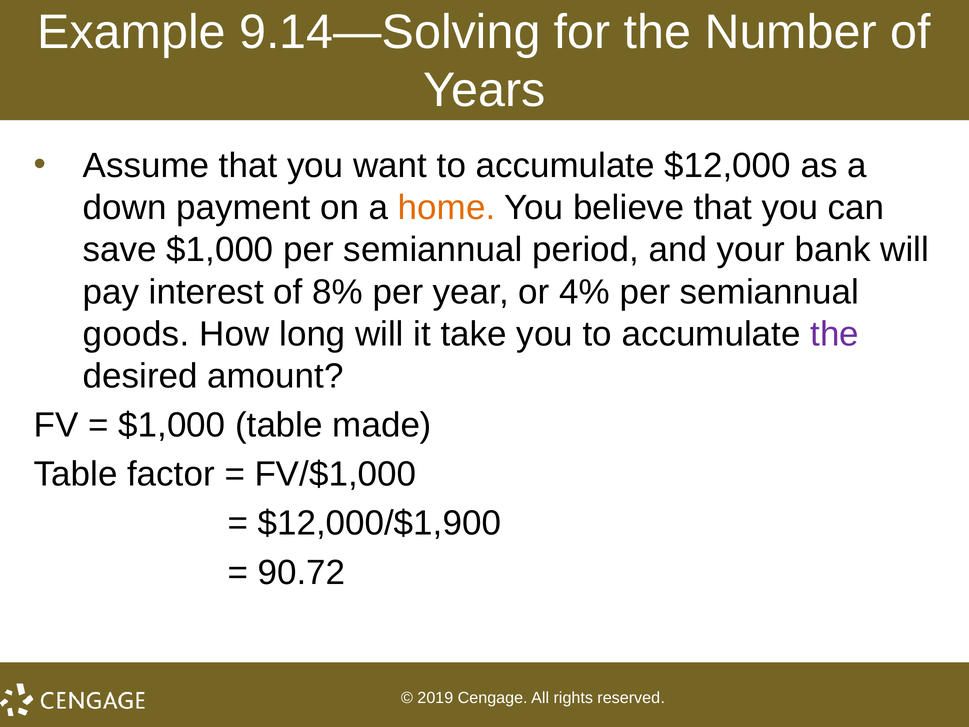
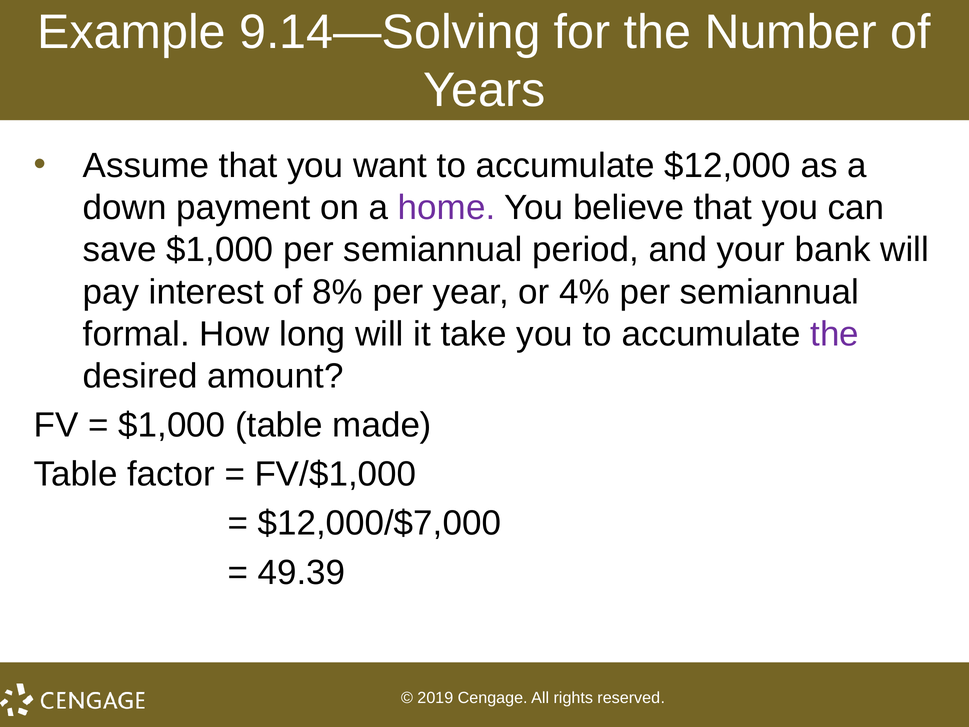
home colour: orange -> purple
goods: goods -> formal
$12,000/$1,900: $12,000/$1,900 -> $12,000/$7,000
90.72: 90.72 -> 49.39
